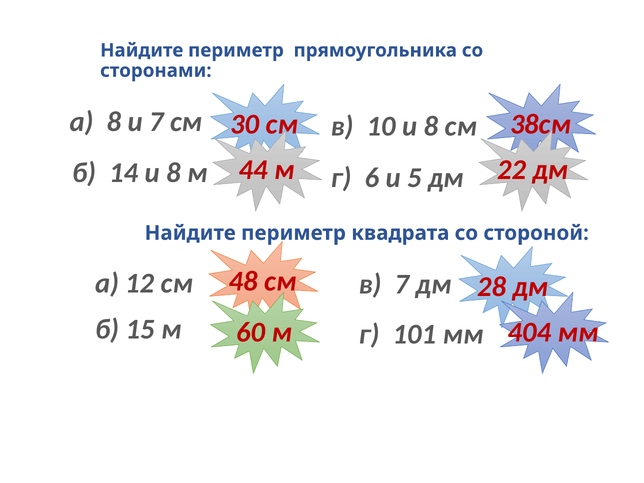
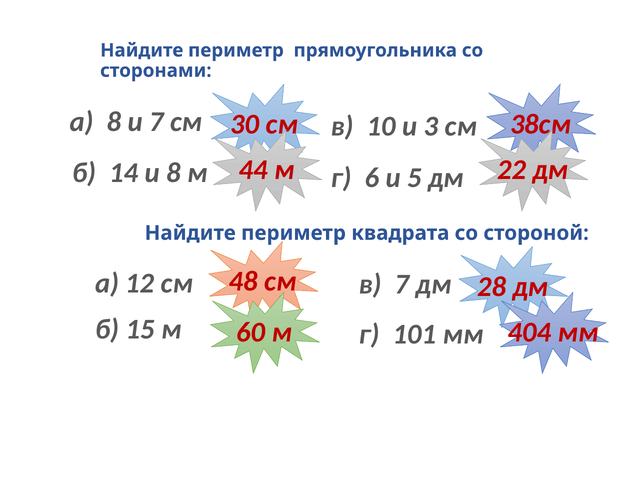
10 и 8: 8 -> 3
